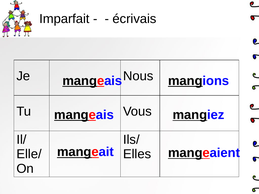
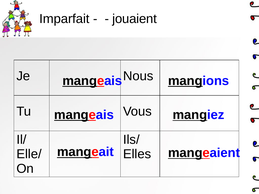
écrivais: écrivais -> jouaient
